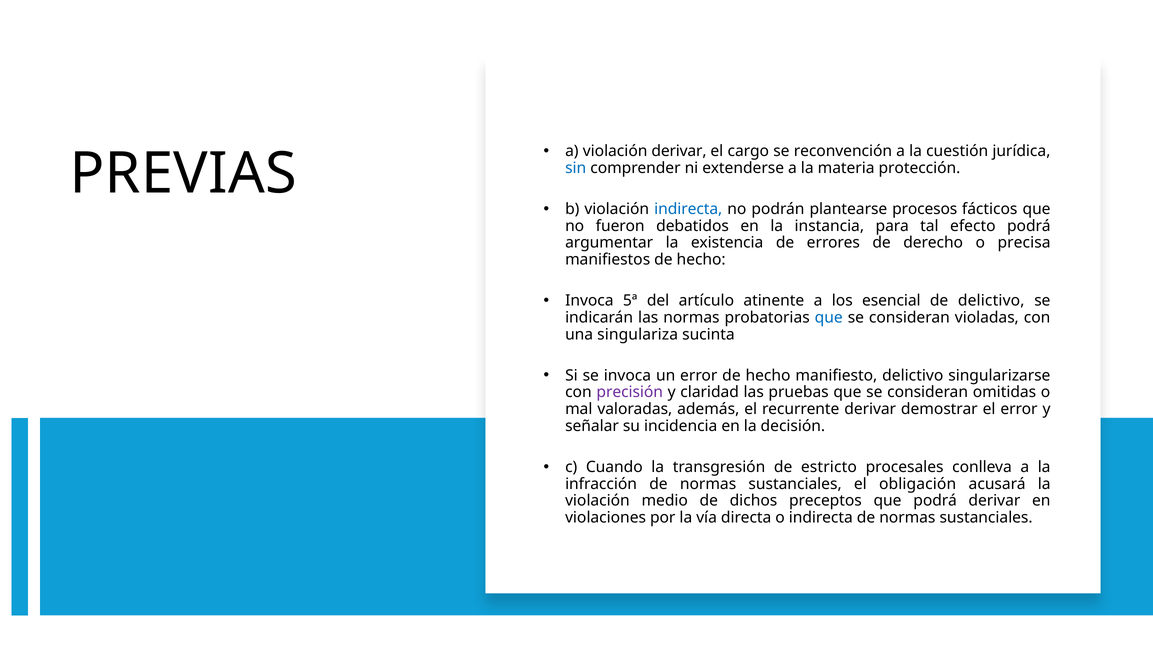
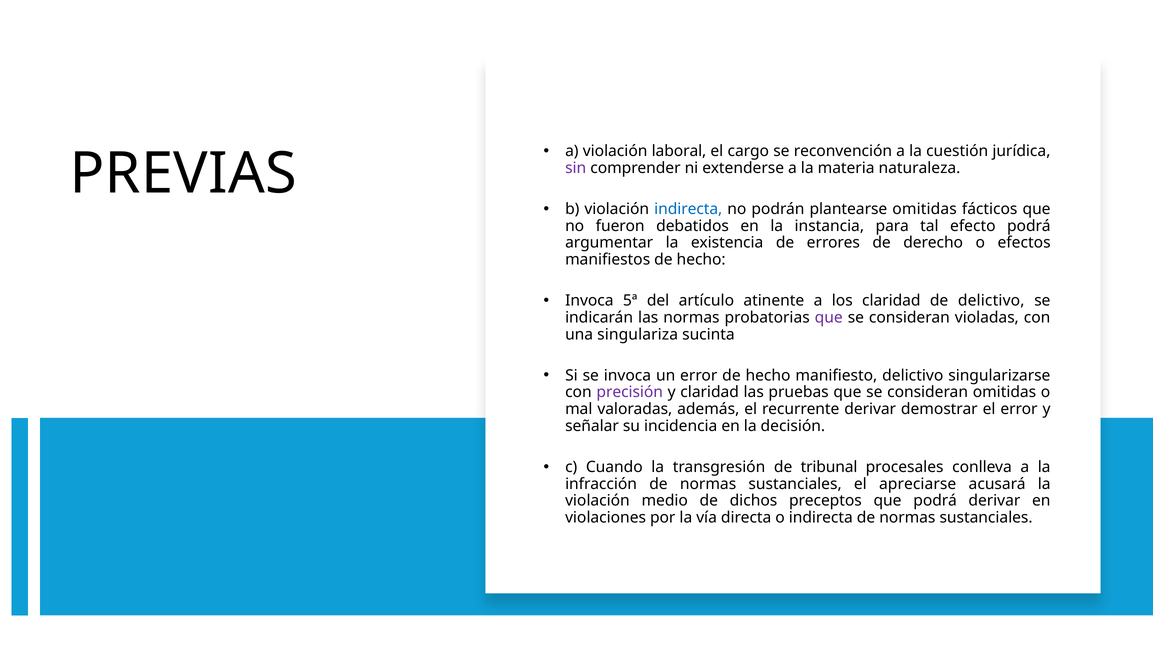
violación derivar: derivar -> laboral
sin colour: blue -> purple
protección: protección -> naturaleza
plantearse procesos: procesos -> omitidas
precisa: precisa -> efectos
los esencial: esencial -> claridad
que at (829, 317) colour: blue -> purple
estricto: estricto -> tribunal
obligación: obligación -> apreciarse
